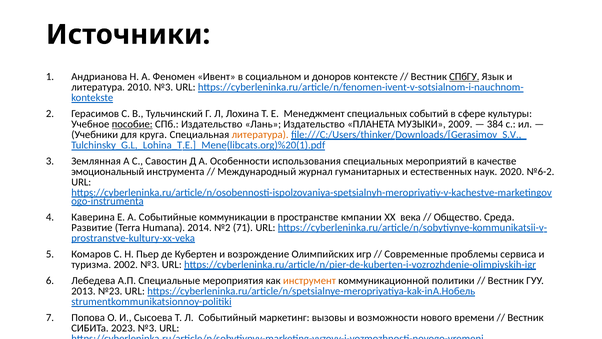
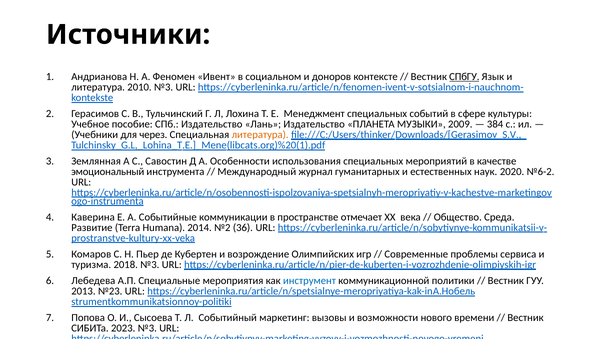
пособие underline: present -> none
круга: круга -> через
кмпании: кмпании -> отмечает
71: 71 -> 36
2002: 2002 -> 2018
инструмент colour: orange -> blue
